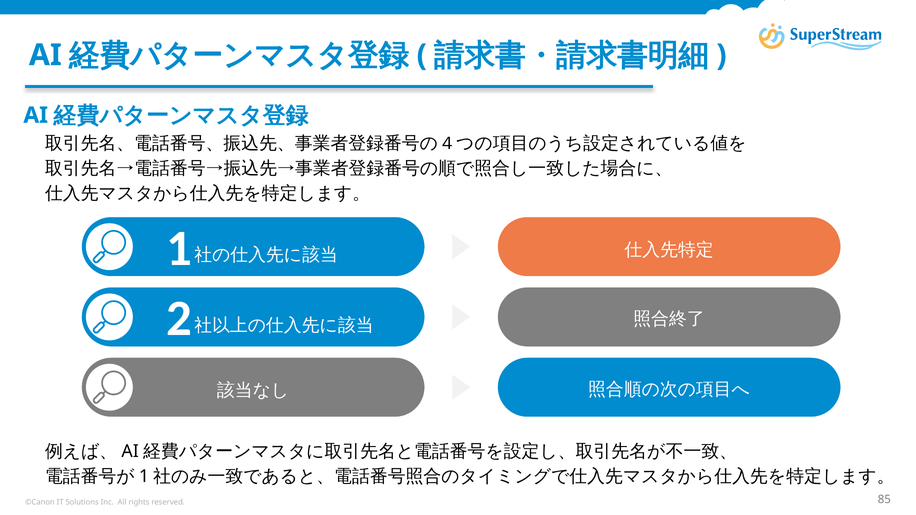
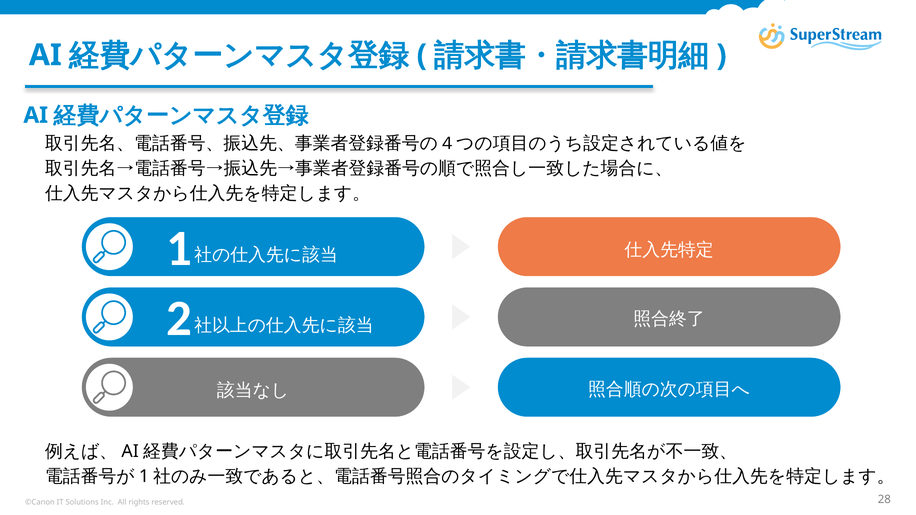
85: 85 -> 28
